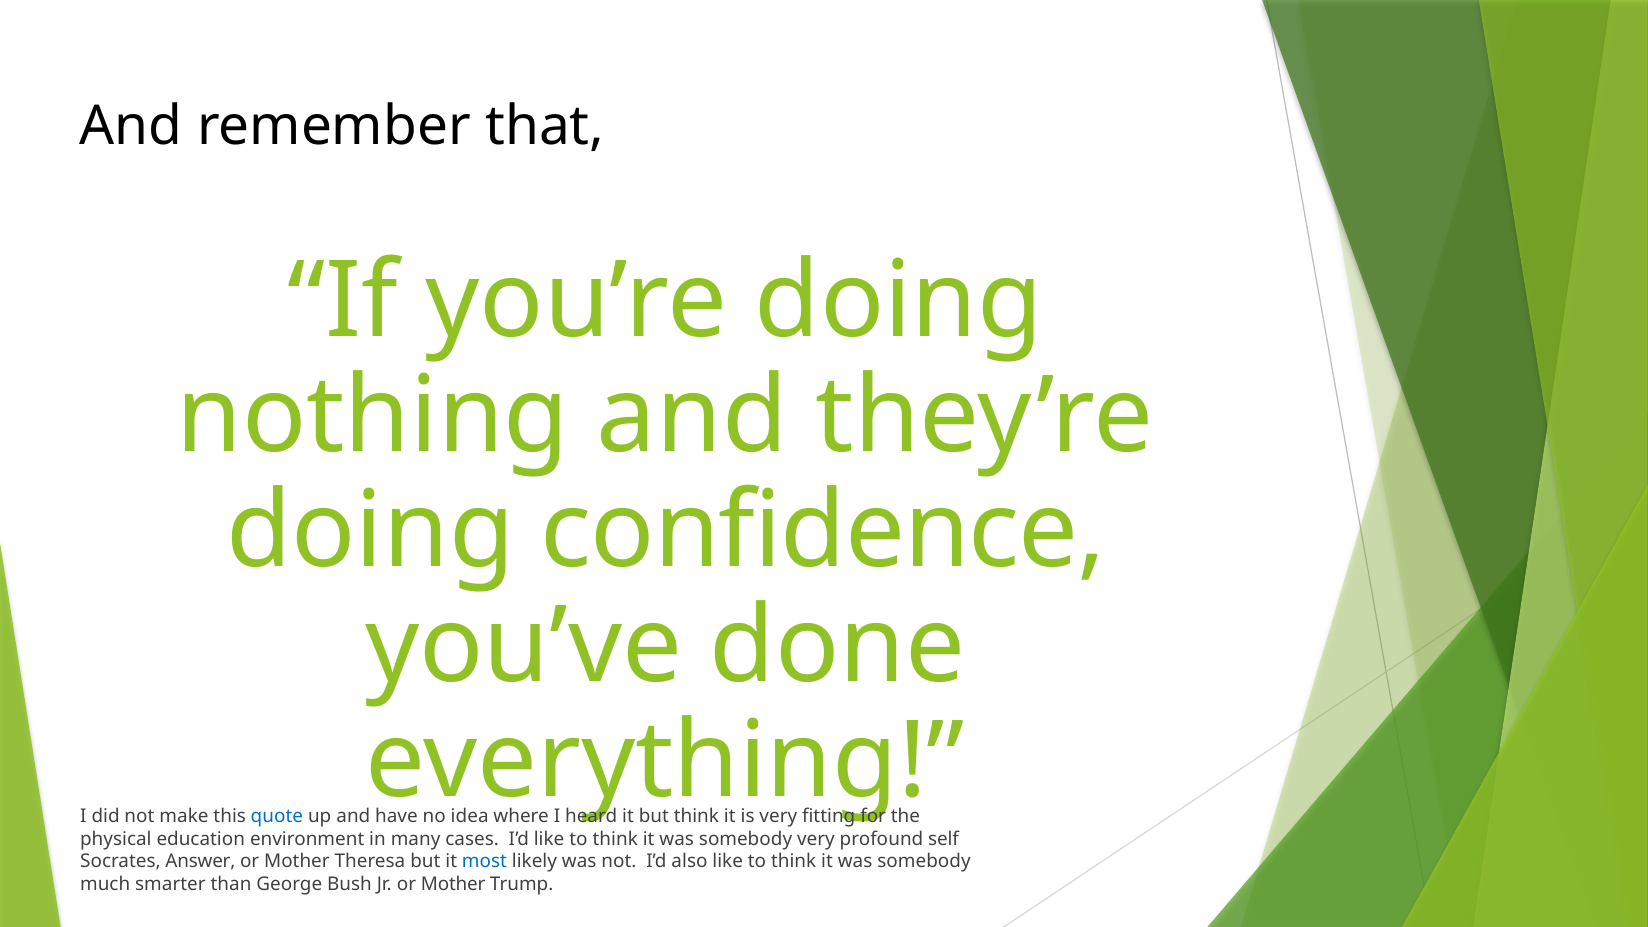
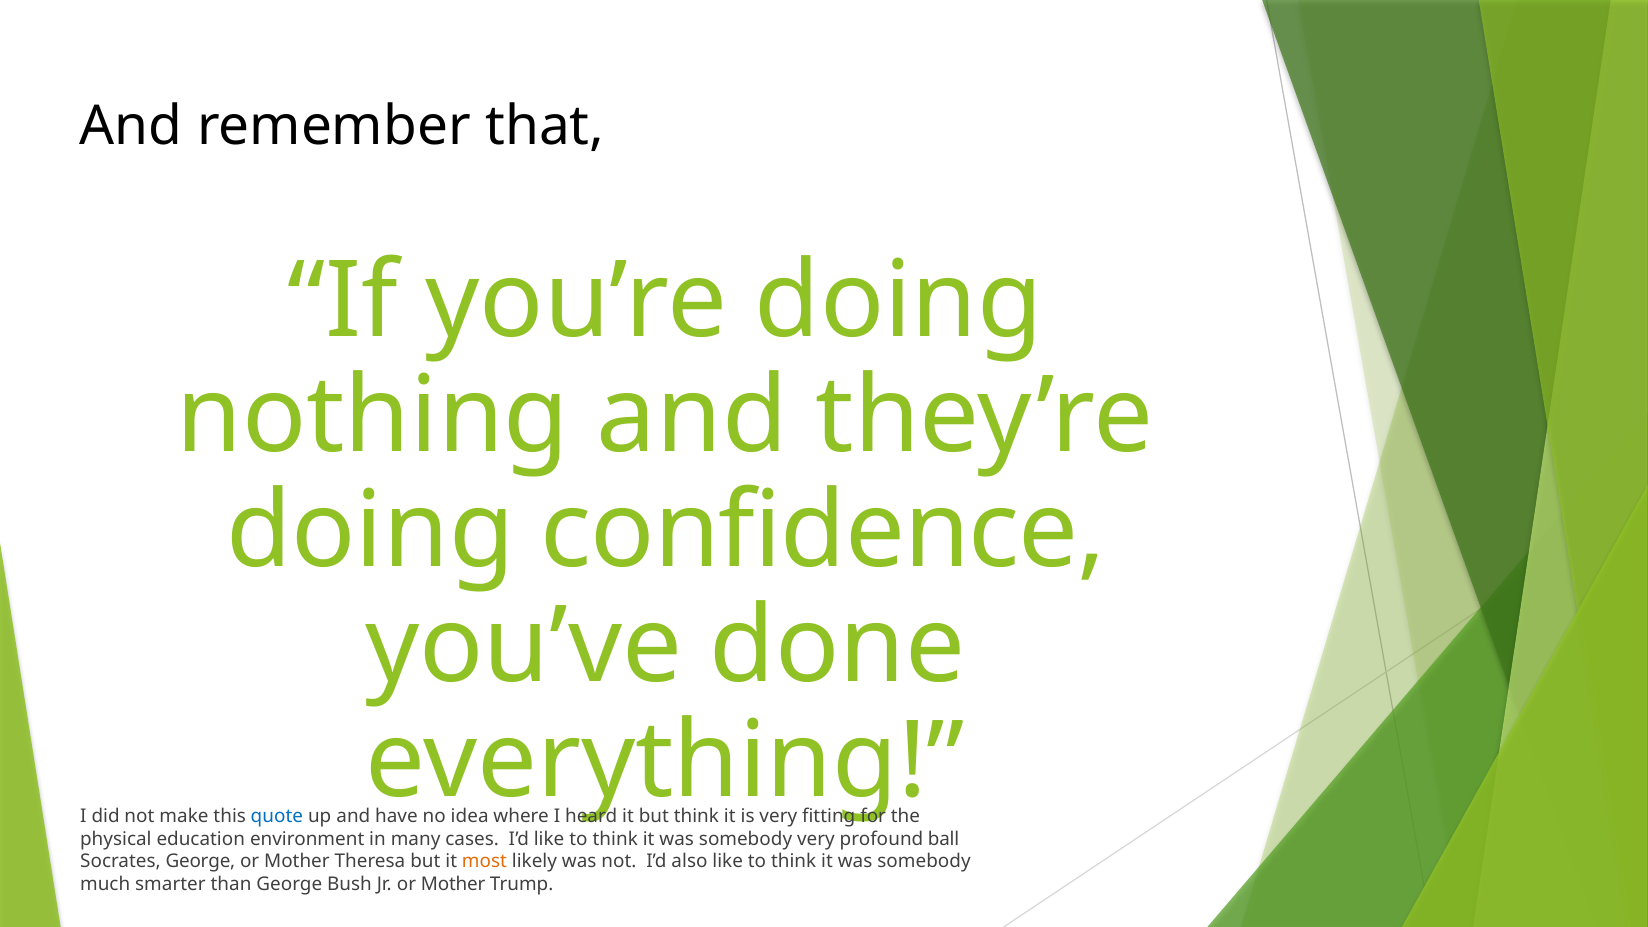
self: self -> ball
Socrates Answer: Answer -> George
most colour: blue -> orange
